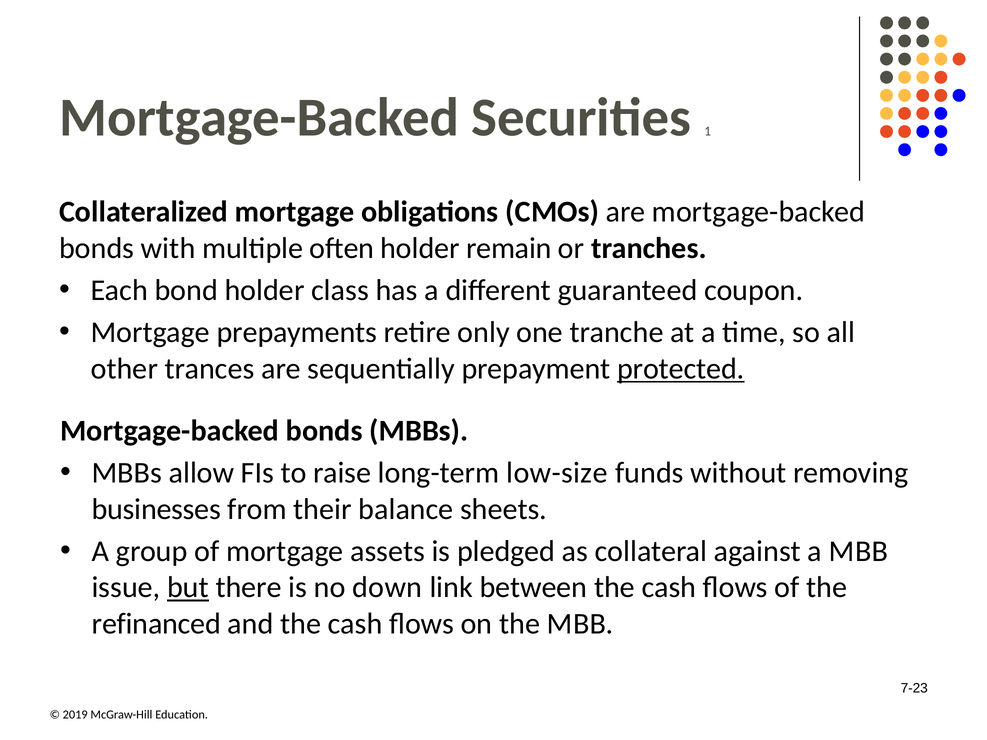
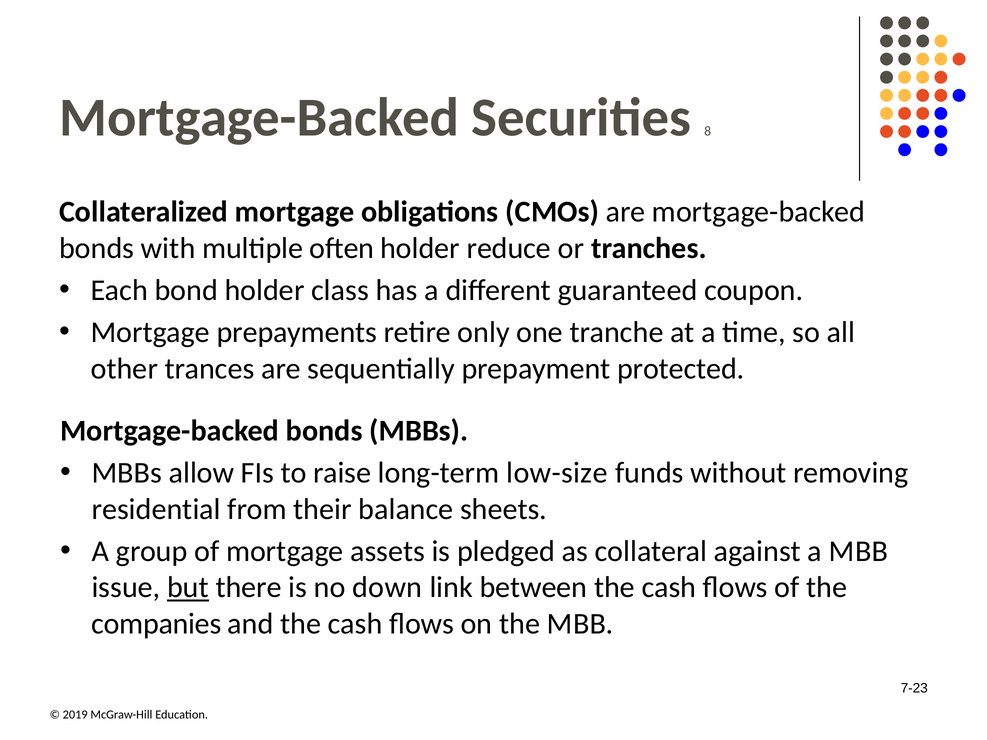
1: 1 -> 8
remain: remain -> reduce
protected underline: present -> none
businesses: businesses -> residential
refinanced: refinanced -> companies
